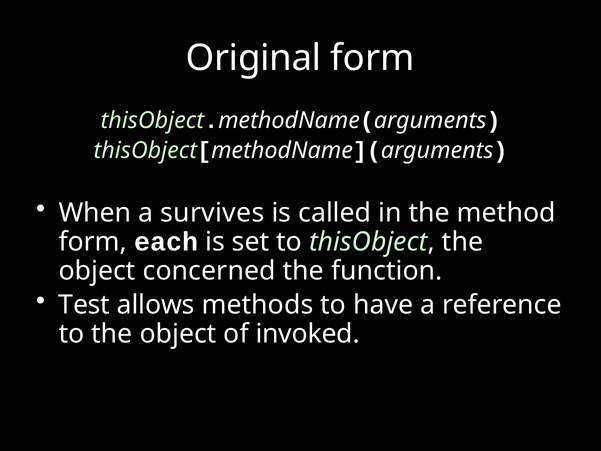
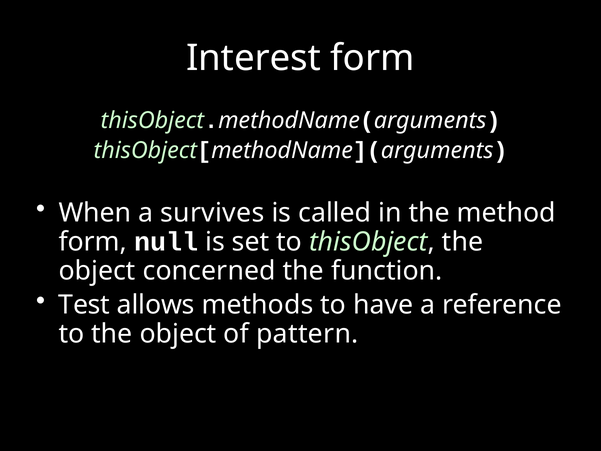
Original: Original -> Interest
each: each -> null
invoked: invoked -> pattern
